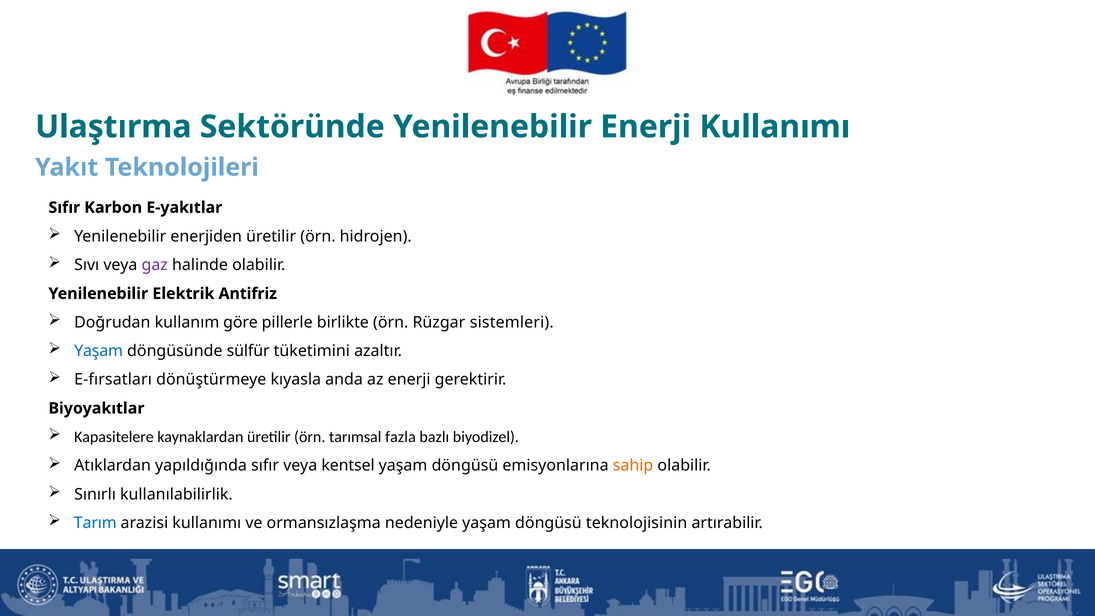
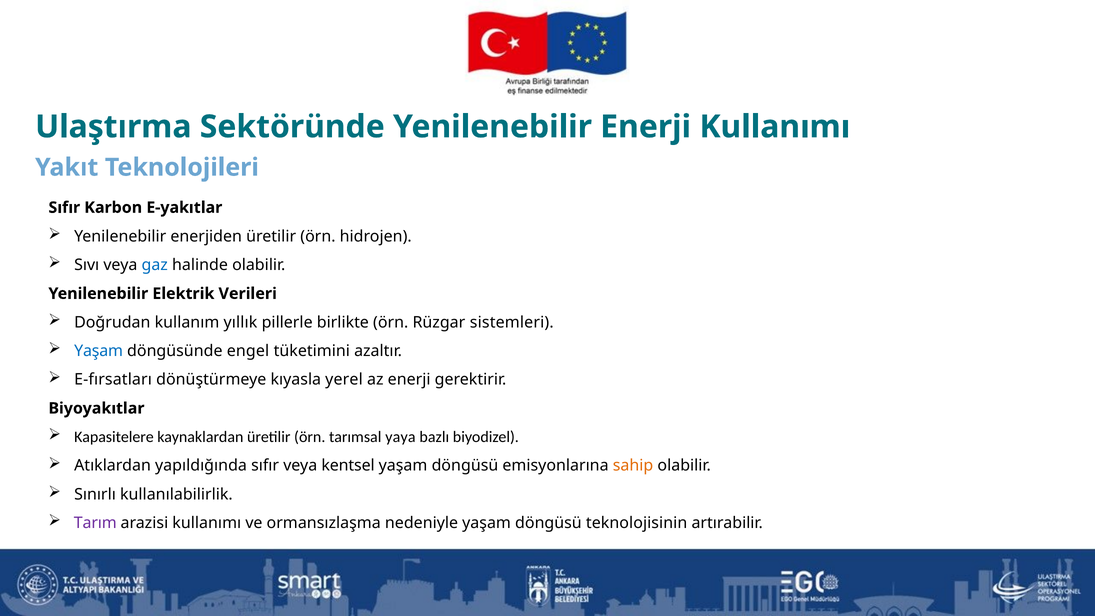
gaz colour: purple -> blue
Antifriz: Antifriz -> Verileri
göre: göre -> yıllık
sülfür: sülfür -> engel
anda: anda -> yerel
fazla: fazla -> yaya
Tarım colour: blue -> purple
